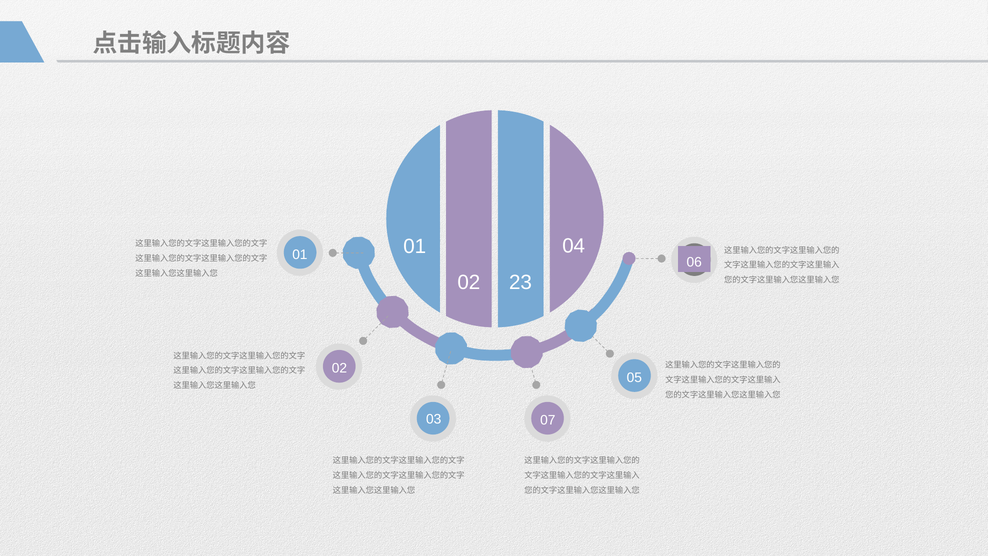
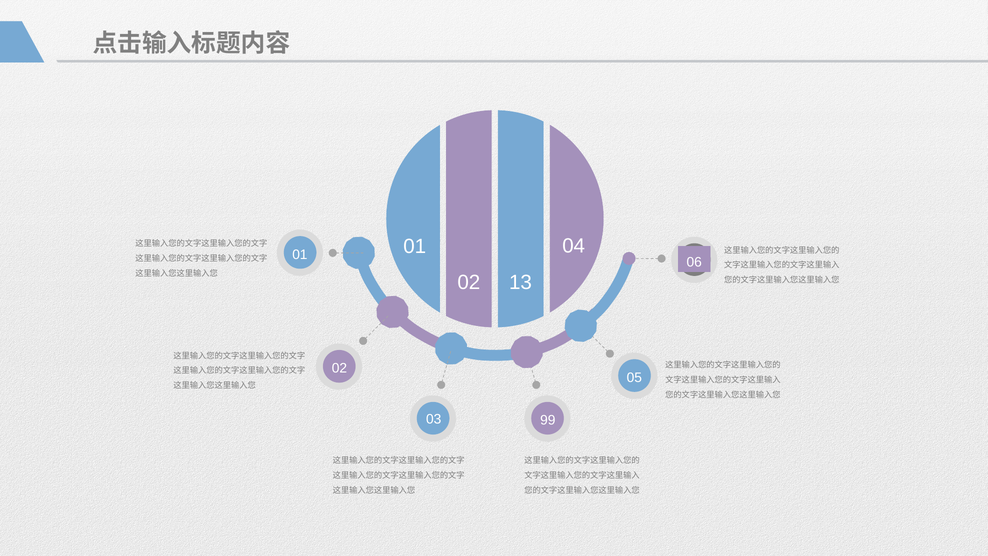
23: 23 -> 13
07: 07 -> 99
